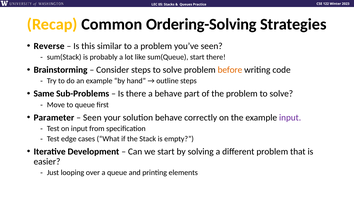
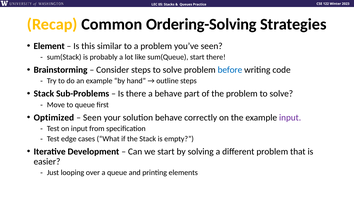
Reverse: Reverse -> Element
before colour: orange -> blue
Same at (44, 94): Same -> Stack
Parameter: Parameter -> Optimized
